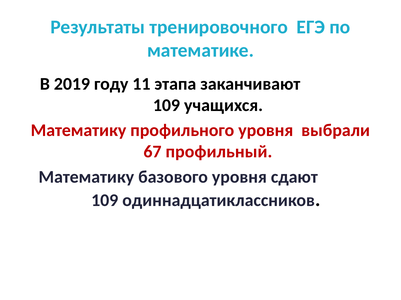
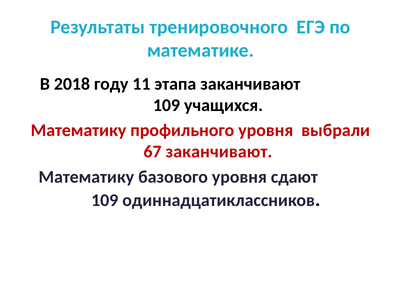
2019: 2019 -> 2018
67 профильный: профильный -> заканчивают
